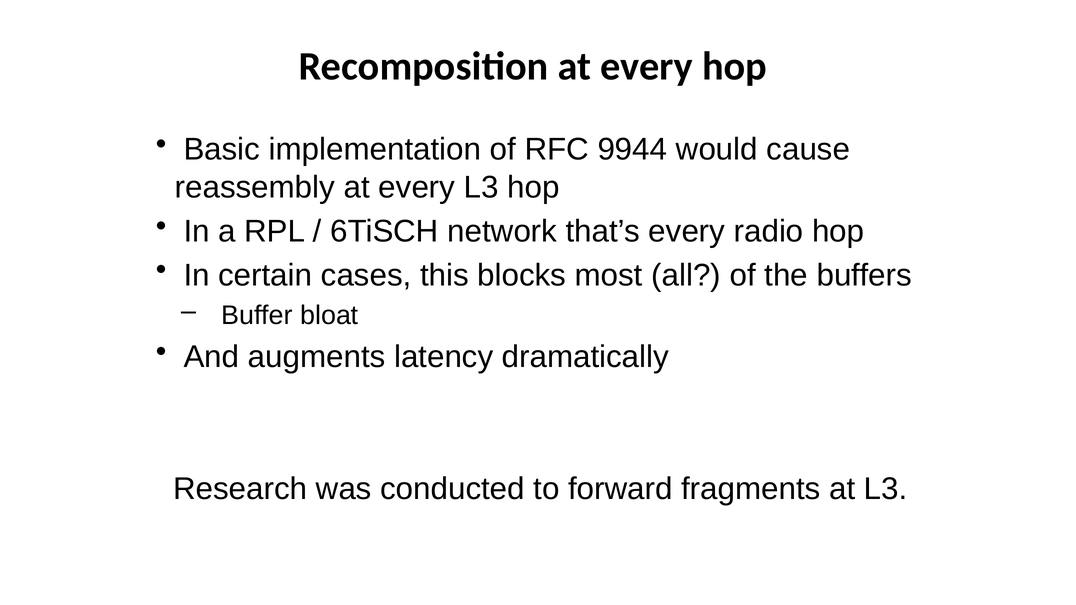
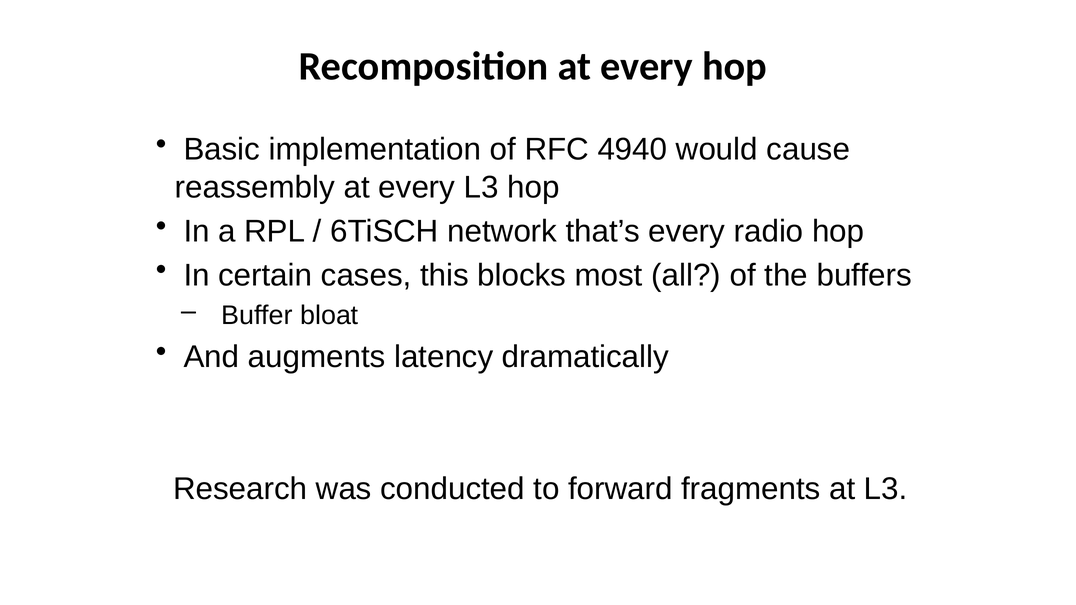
9944: 9944 -> 4940
